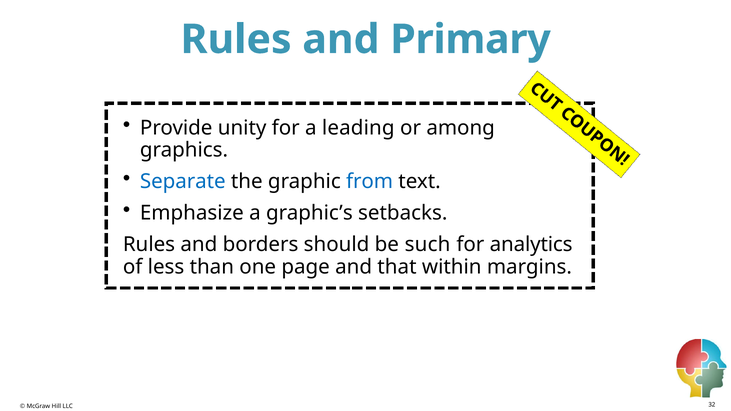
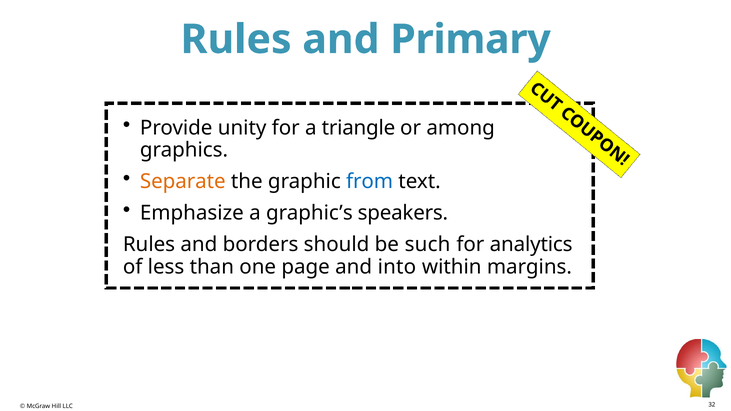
leading: leading -> triangle
Separate colour: blue -> orange
setbacks: setbacks -> speakers
that: that -> into
